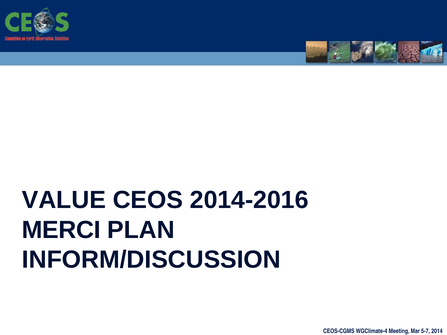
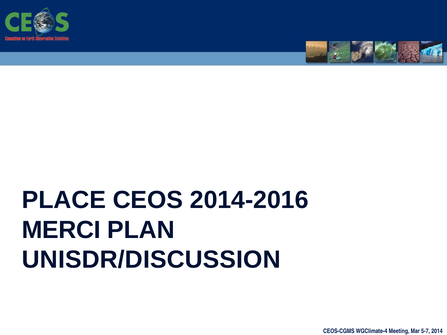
VALUE: VALUE -> PLACE
INFORM/DISCUSSION: INFORM/DISCUSSION -> UNISDR/DISCUSSION
